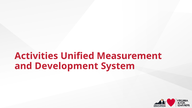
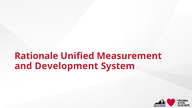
Activities: Activities -> Rationale
